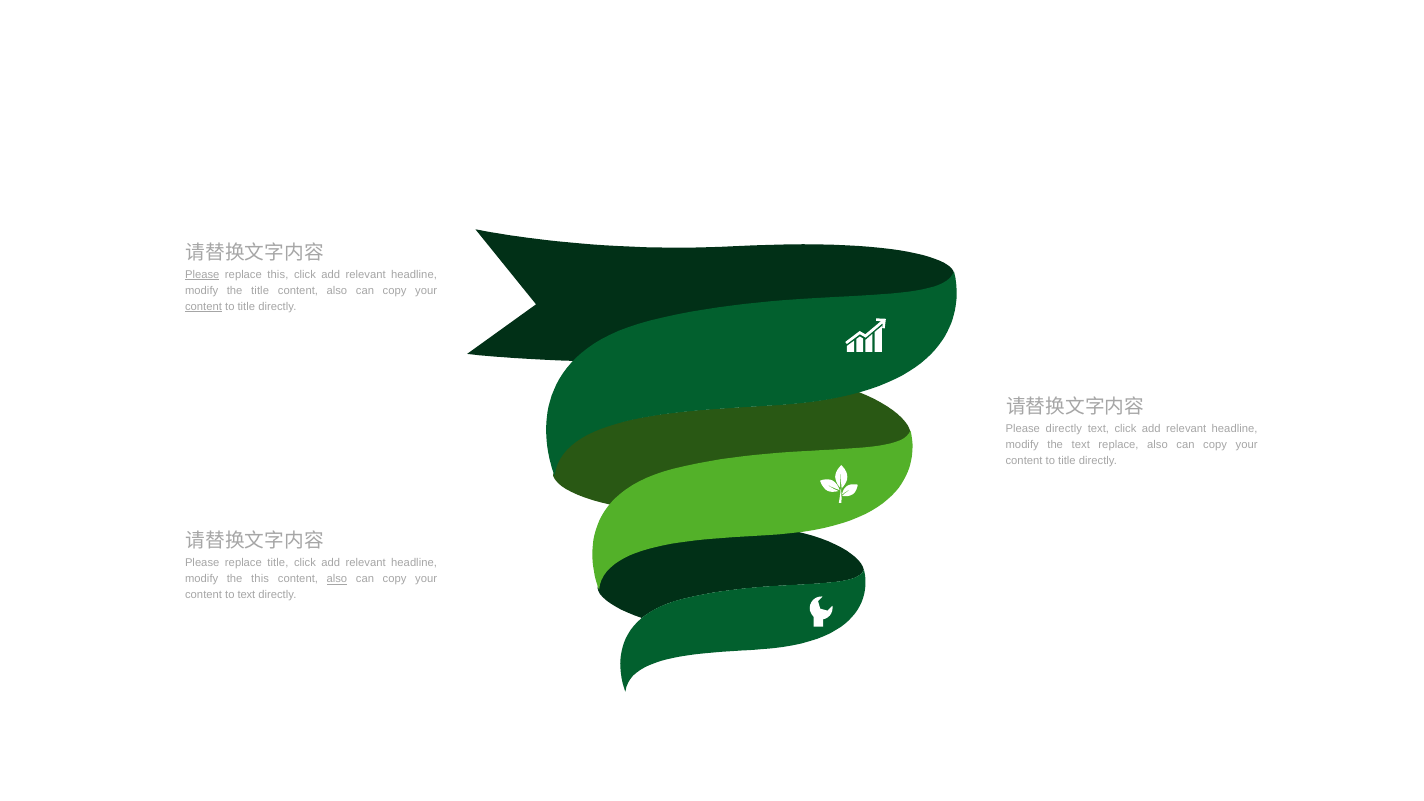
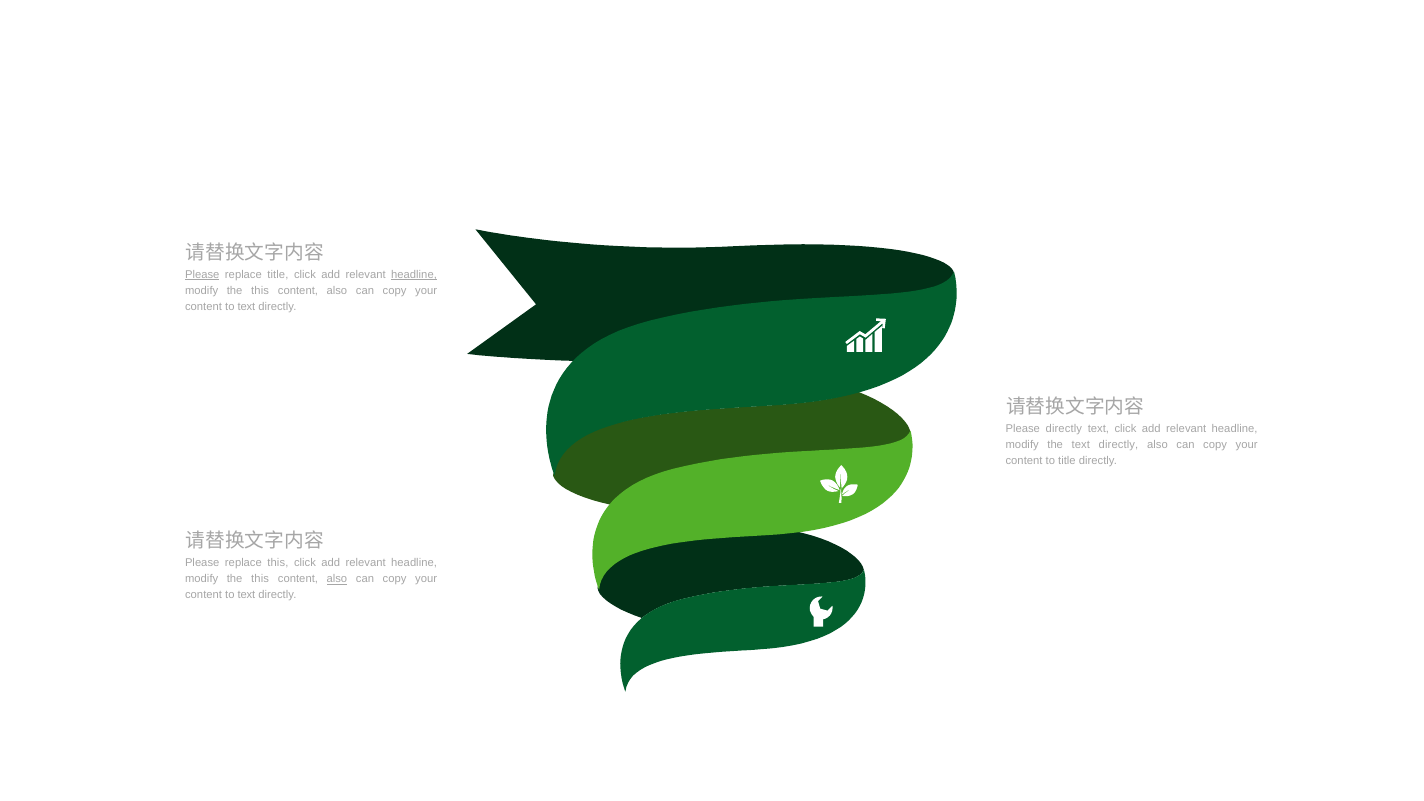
replace this: this -> title
headline at (414, 275) underline: none -> present
title at (260, 291): title -> this
content at (204, 307) underline: present -> none
title at (246, 307): title -> text
the text replace: replace -> directly
replace title: title -> this
